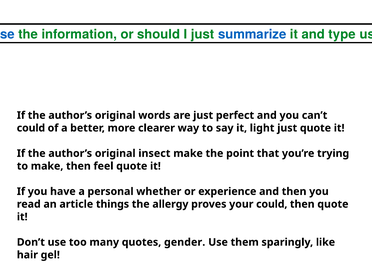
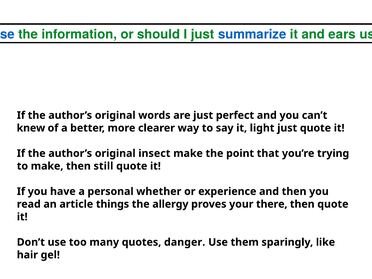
type: type -> ears
could at (31, 128): could -> knew
feel: feel -> still
your could: could -> there
gender: gender -> danger
